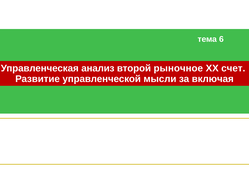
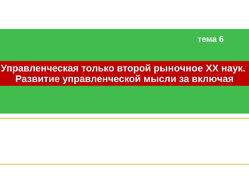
анализ: анализ -> только
счет: счет -> наук
